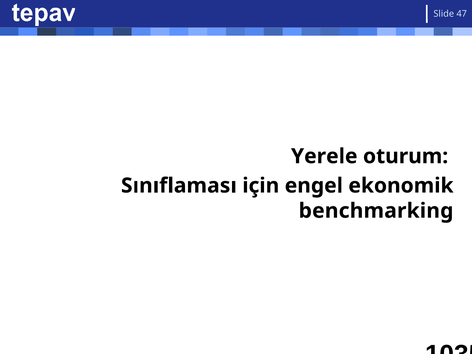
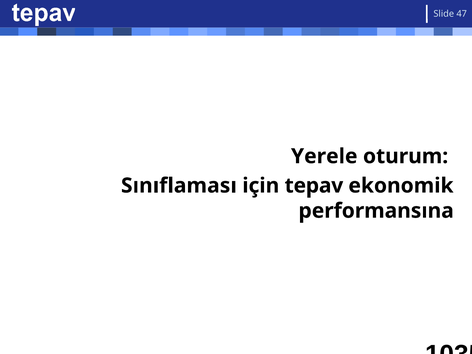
engel: engel -> tepav
benchmarking: benchmarking -> performansına
